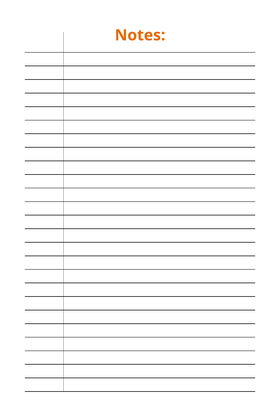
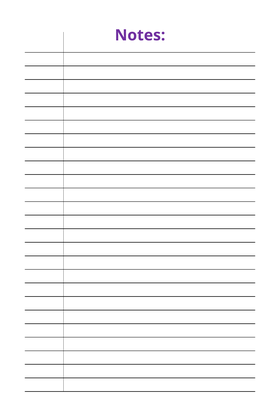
Notes colour: orange -> purple
